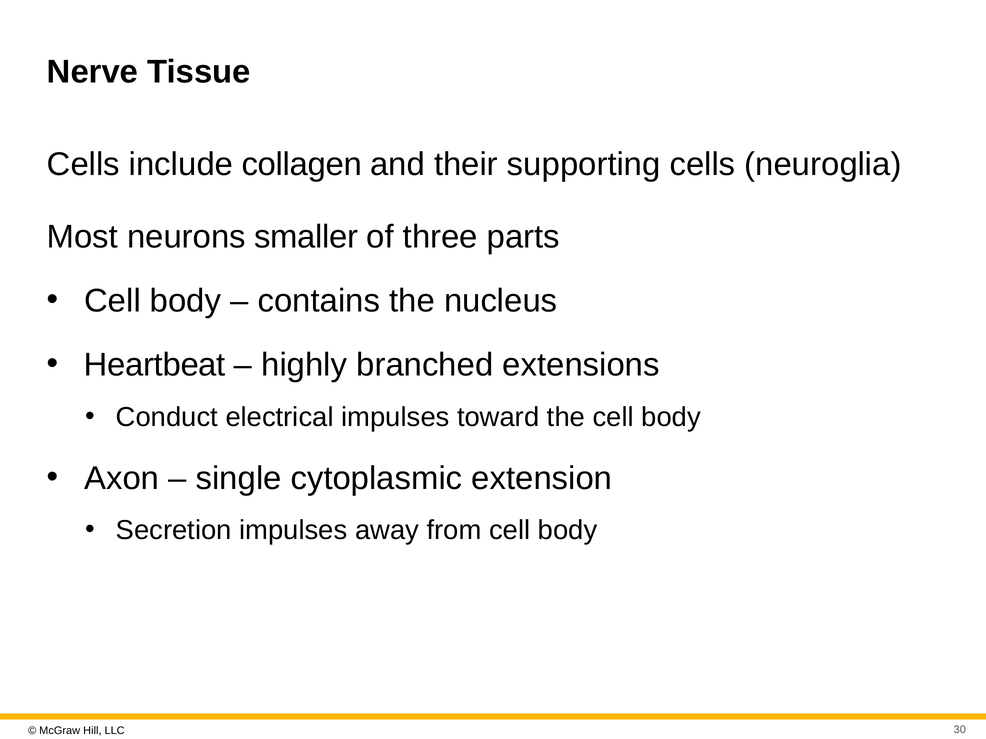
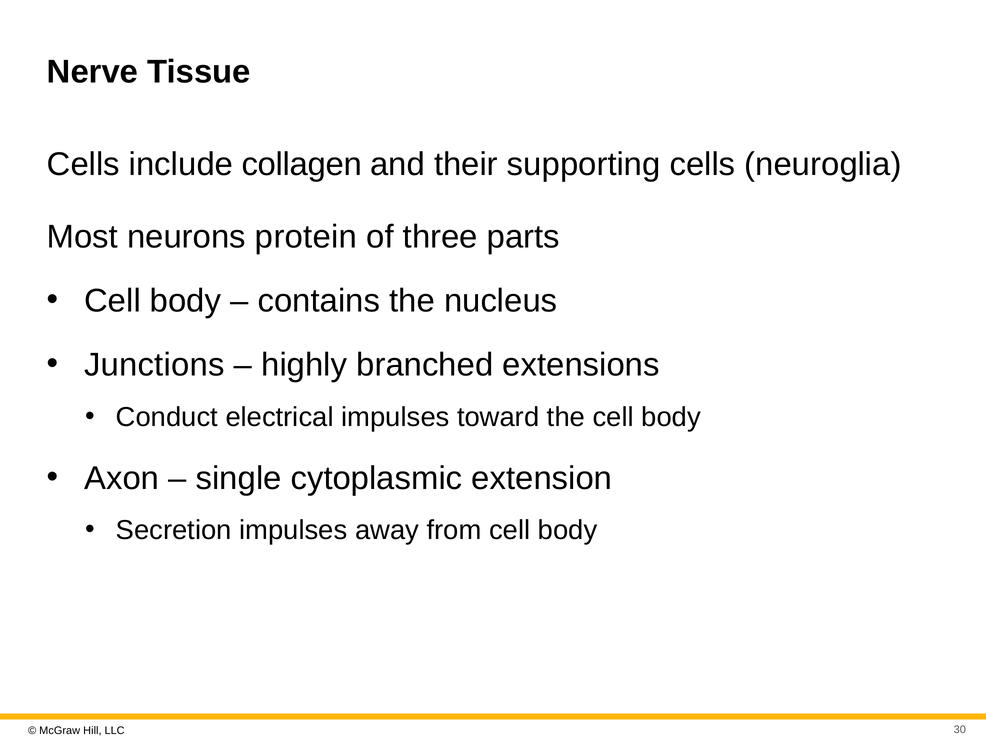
smaller: smaller -> protein
Heartbeat: Heartbeat -> Junctions
